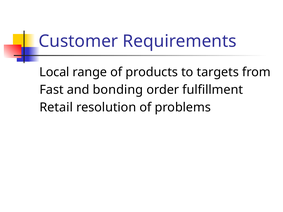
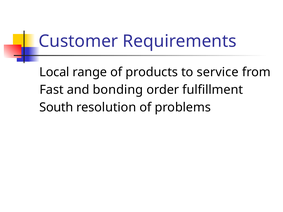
targets: targets -> service
Retail: Retail -> South
